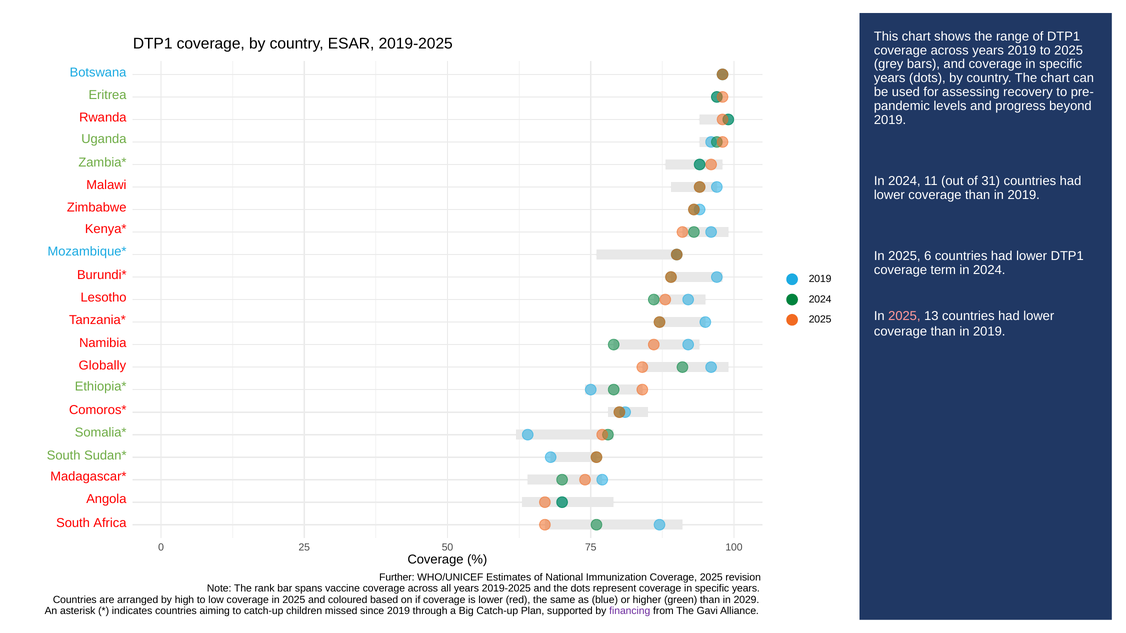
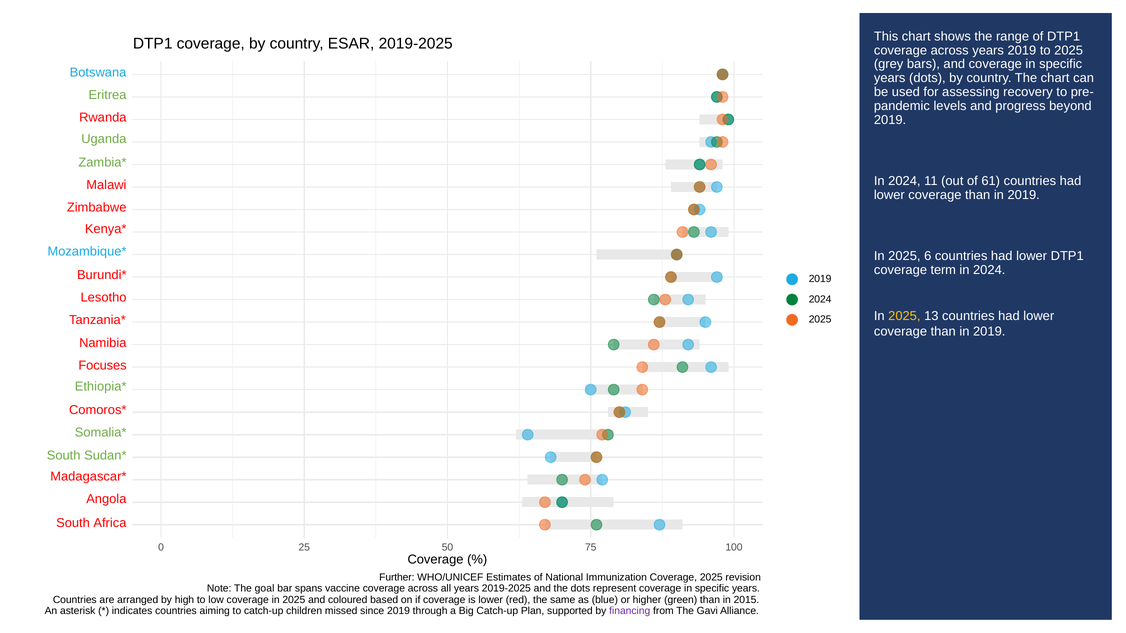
31: 31 -> 61
2025 at (904, 316) colour: pink -> yellow
Globally: Globally -> Focuses
rank: rank -> goal
2029: 2029 -> 2015
